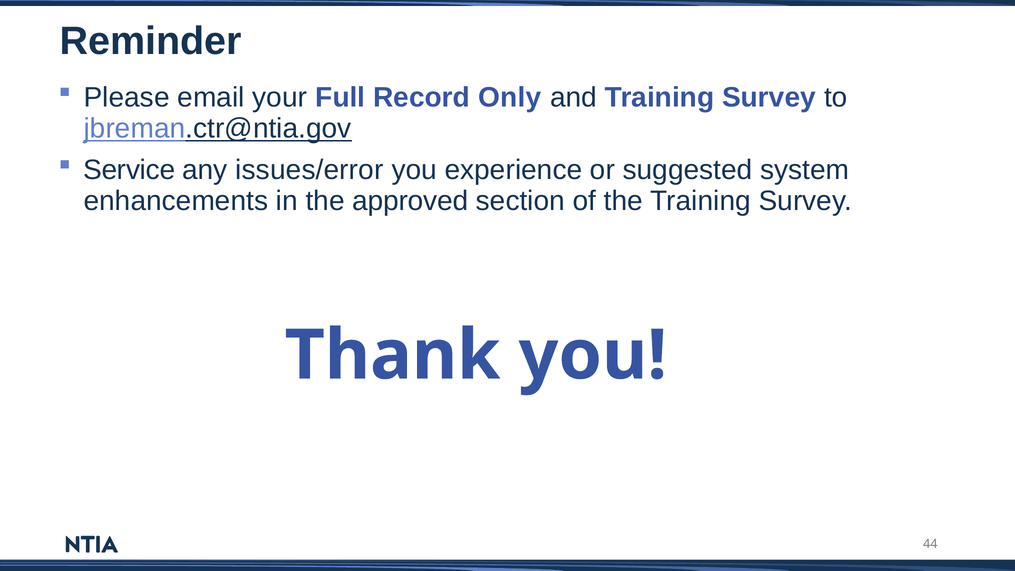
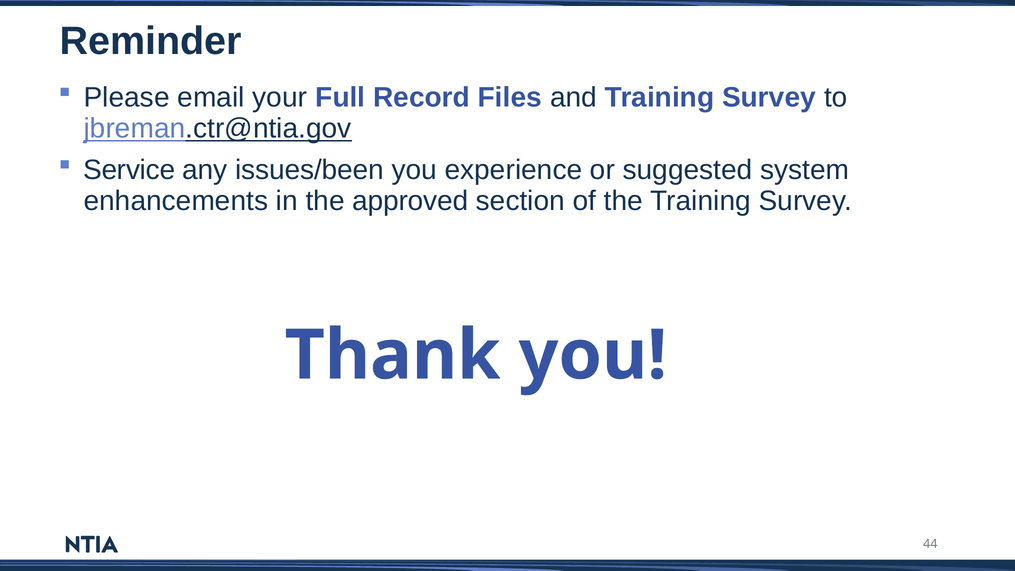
Only: Only -> Files
issues/error: issues/error -> issues/been
